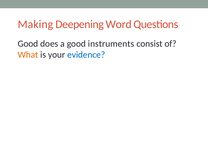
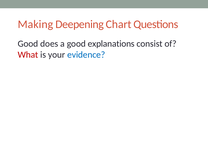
Word: Word -> Chart
instruments: instruments -> explanations
What colour: orange -> red
